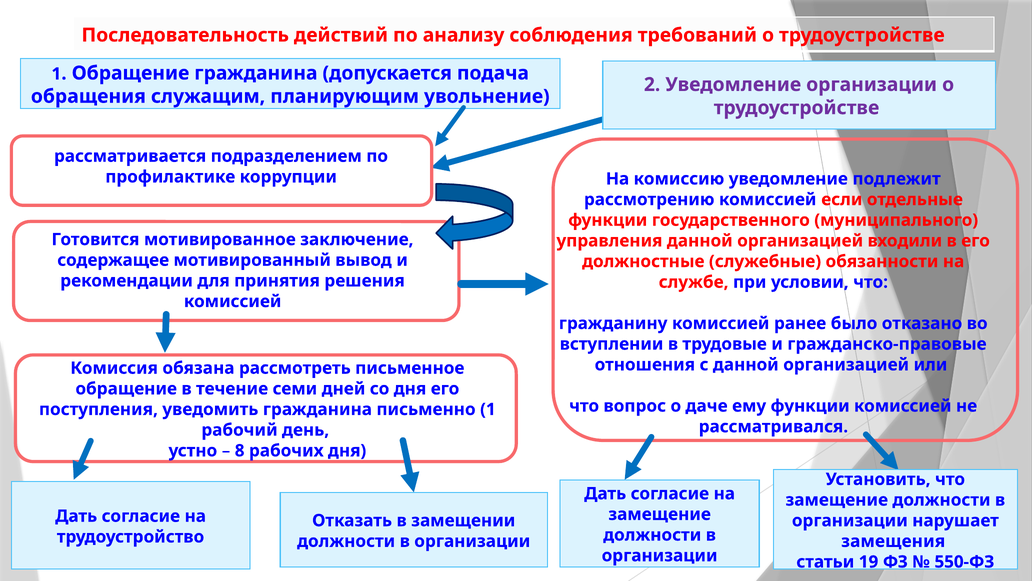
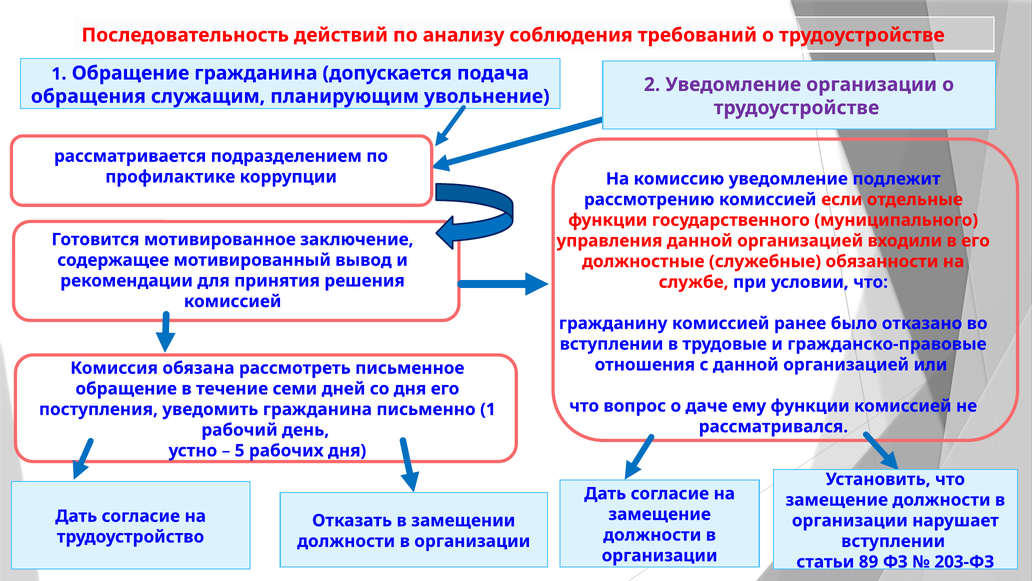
8: 8 -> 5
замещения at (893, 541): замещения -> вступлении
19: 19 -> 89
550-ФЗ: 550-ФЗ -> 203-ФЗ
